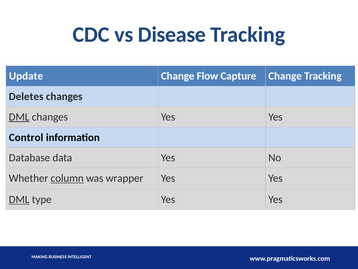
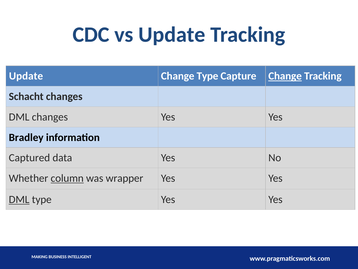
vs Disease: Disease -> Update
Change Flow: Flow -> Type
Change at (285, 76) underline: none -> present
Deletes: Deletes -> Schacht
DML at (19, 117) underline: present -> none
Control: Control -> Bradley
Database: Database -> Captured
